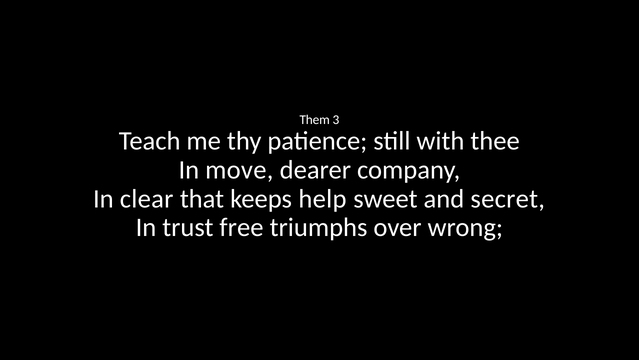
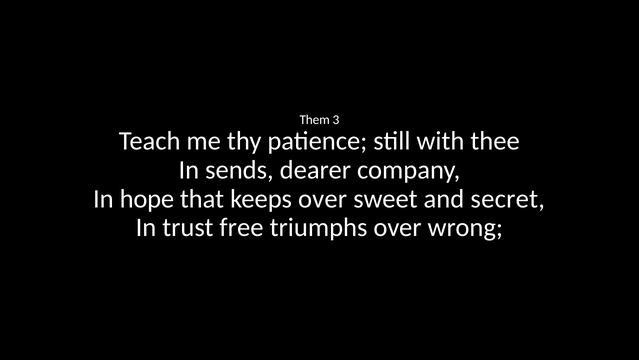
move: move -> sends
clear: clear -> hope
keeps help: help -> over
